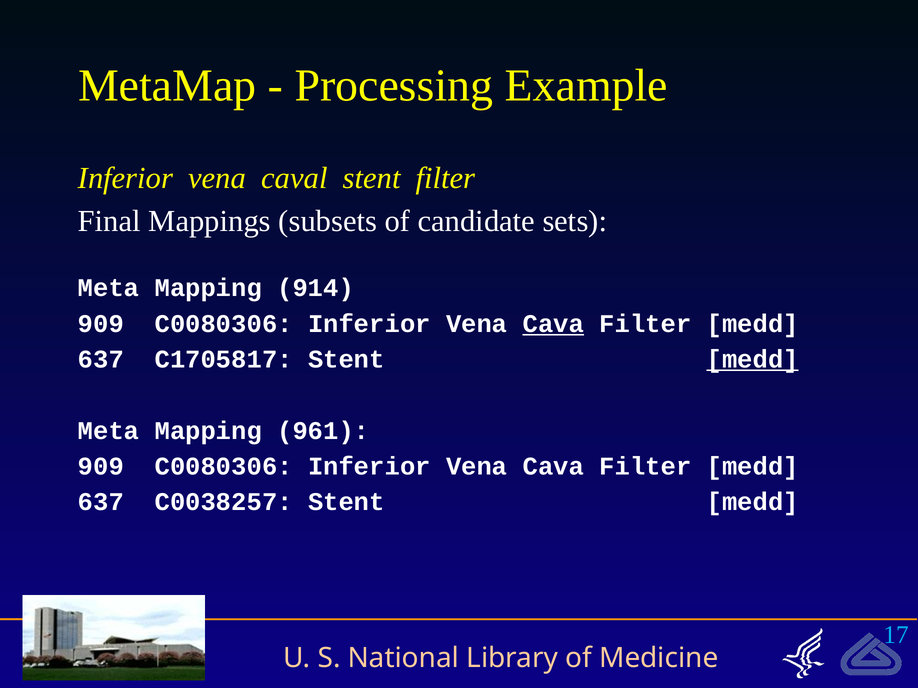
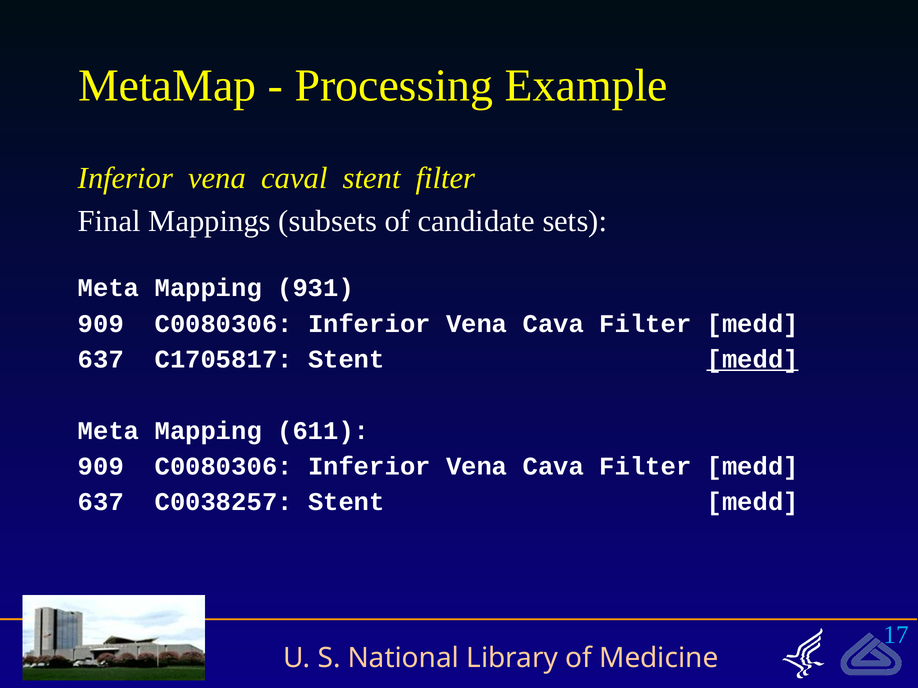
914: 914 -> 931
Cava at (553, 324) underline: present -> none
961: 961 -> 611
